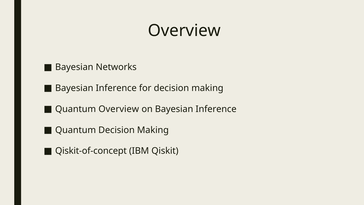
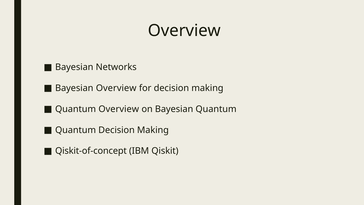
Inference at (116, 88): Inference -> Overview
on Bayesian Inference: Inference -> Quantum
